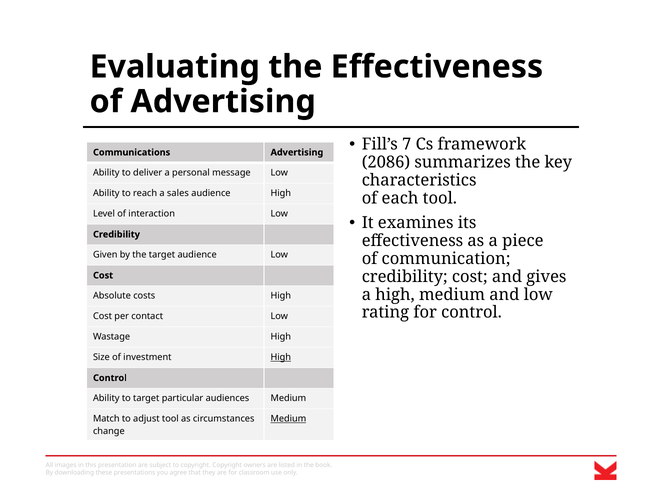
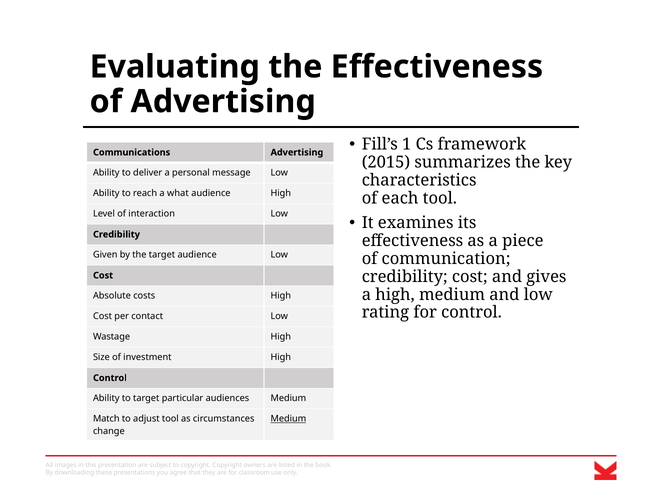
7: 7 -> 1
2086: 2086 -> 2015
sales: sales -> what
High at (281, 357) underline: present -> none
